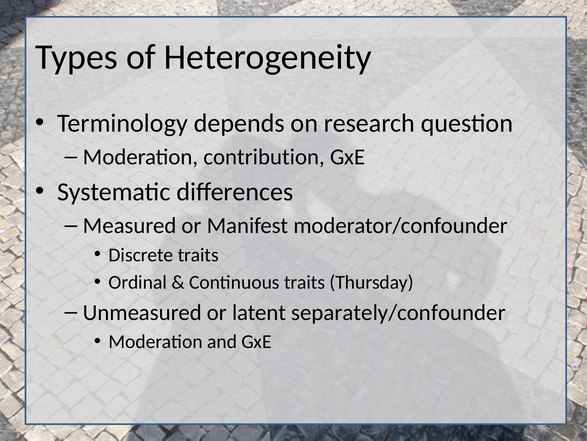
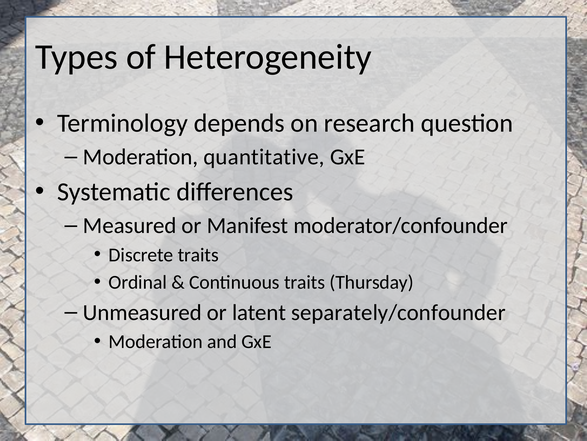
contribution: contribution -> quantitative
